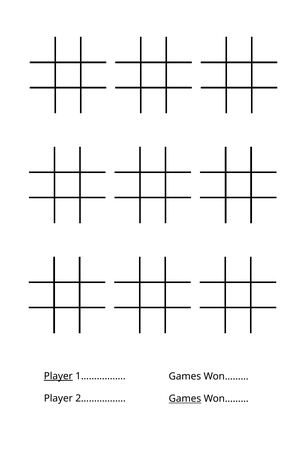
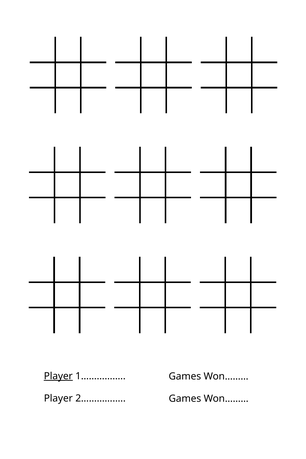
Games at (185, 399) underline: present -> none
